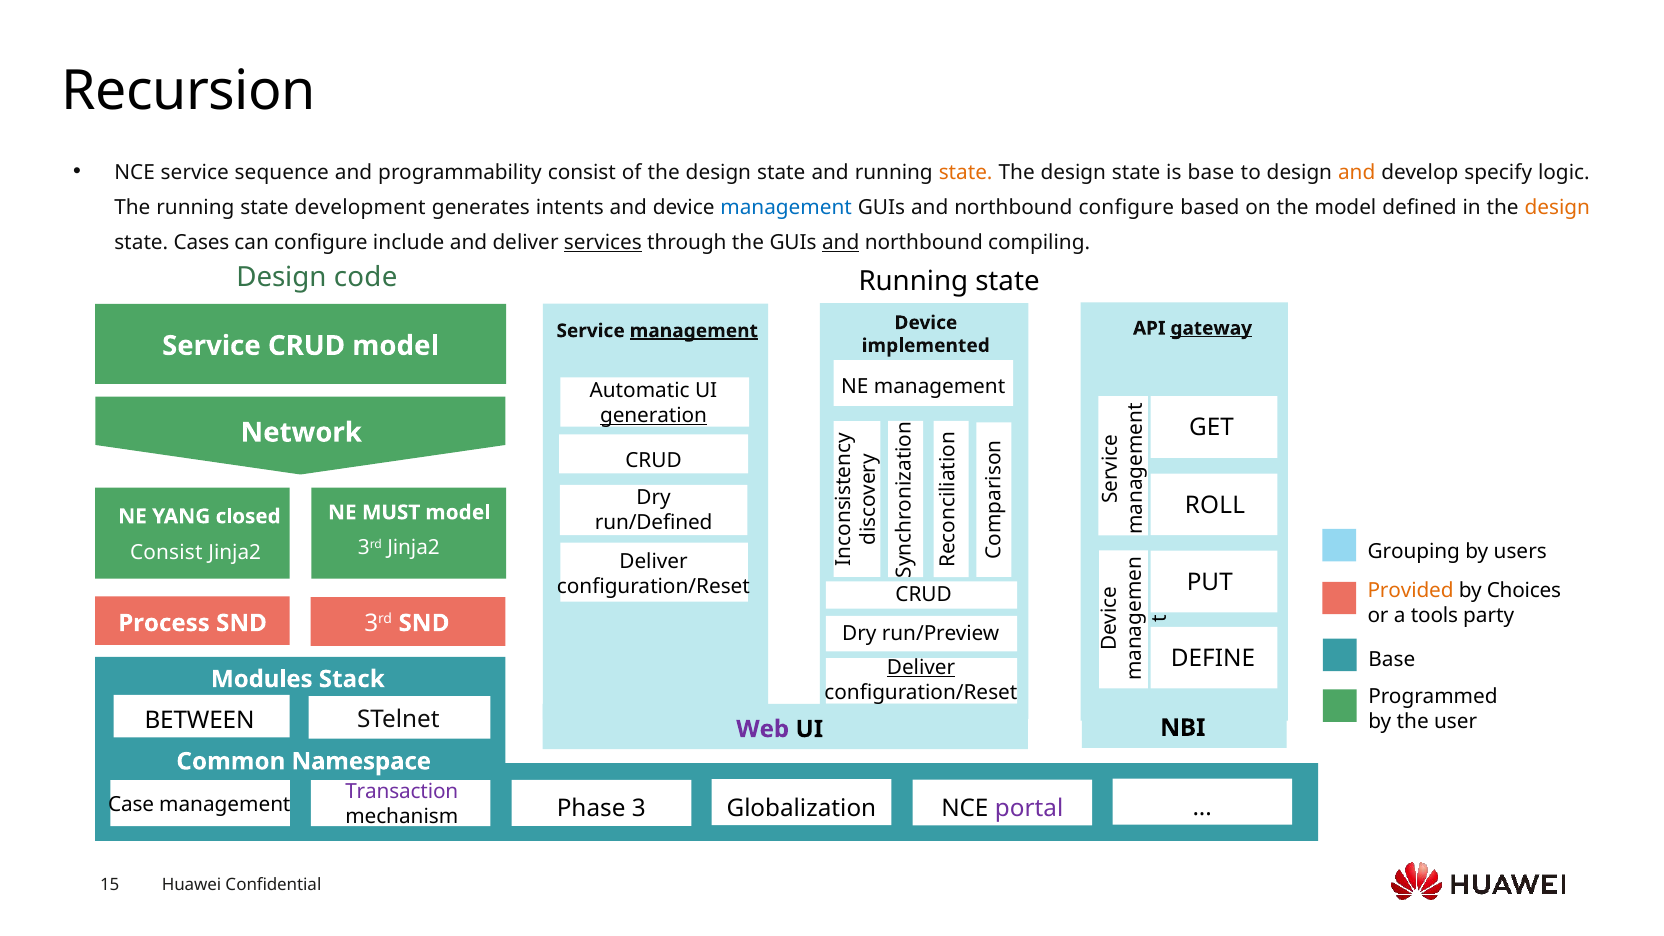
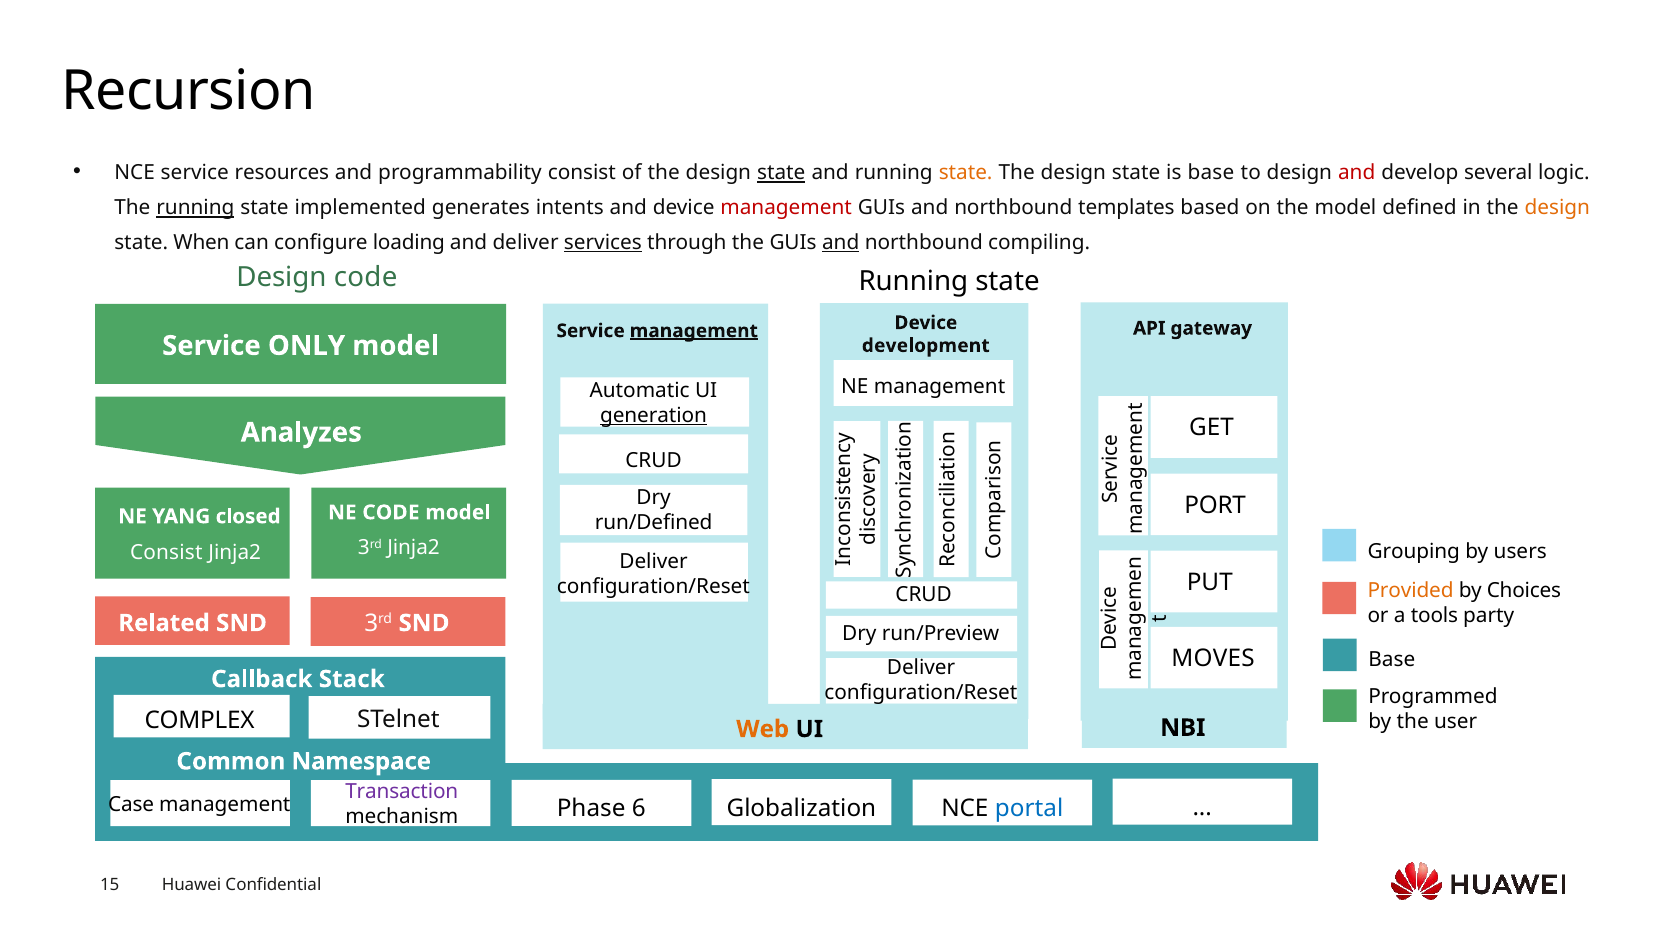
sequence: sequence -> resources
state at (781, 173) underline: none -> present
and at (1357, 173) colour: orange -> red
specify: specify -> several
running at (195, 208) underline: none -> present
development: development -> implemented
management at (786, 208) colour: blue -> red
northbound configure: configure -> templates
Cases: Cases -> When
include: include -> loading
gateway underline: present -> none
Service CRUD: CRUD -> ONLY
implemented: implemented -> development
Network: Network -> Analyzes
ROLL: ROLL -> PORT
NE MUST: MUST -> CODE
Process: Process -> Related
DEFINE: DEFINE -> MOVES
Deliver at (921, 667) underline: present -> none
Modules: Modules -> Callback
BETWEEN: BETWEEN -> COMPLEX
Web colour: purple -> orange
3: 3 -> 6
portal colour: purple -> blue
